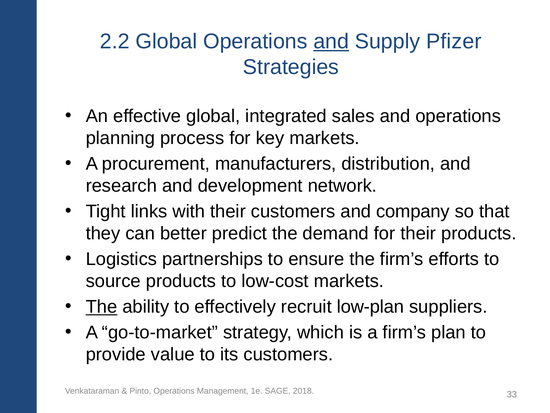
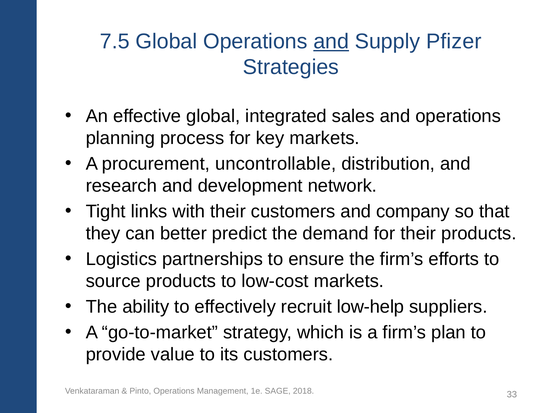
2.2: 2.2 -> 7.5
manufacturers: manufacturers -> uncontrollable
The at (102, 307) underline: present -> none
low-plan: low-plan -> low-help
